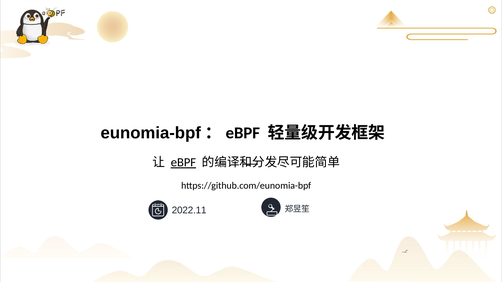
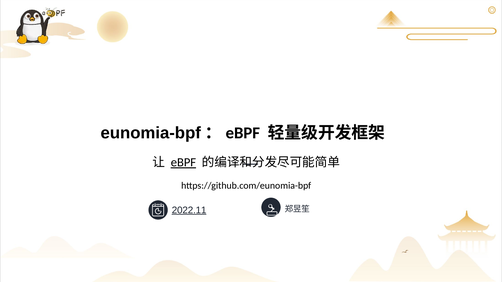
2022.11 underline: none -> present
